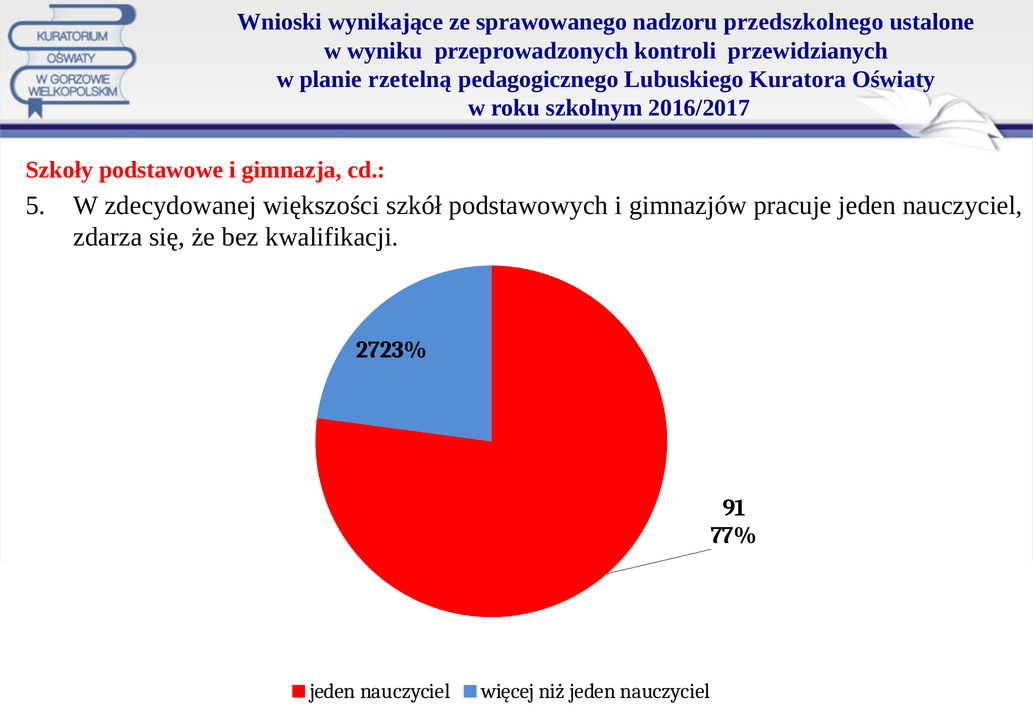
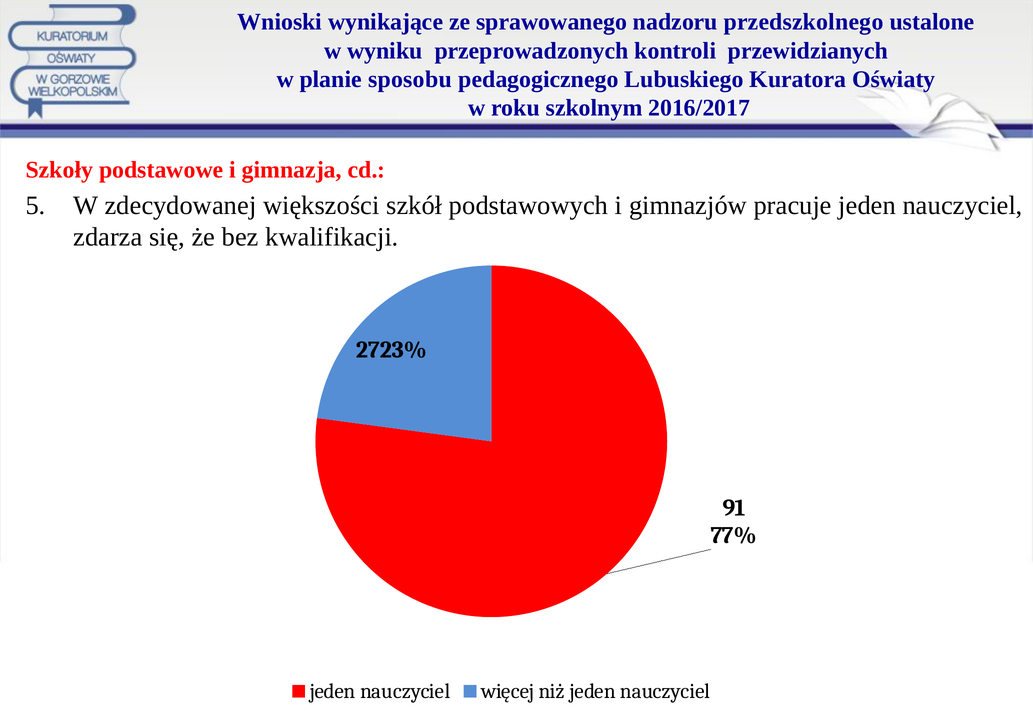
rzetelną: rzetelną -> sposobu
